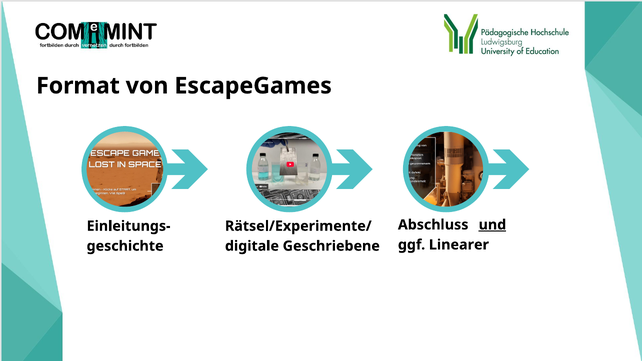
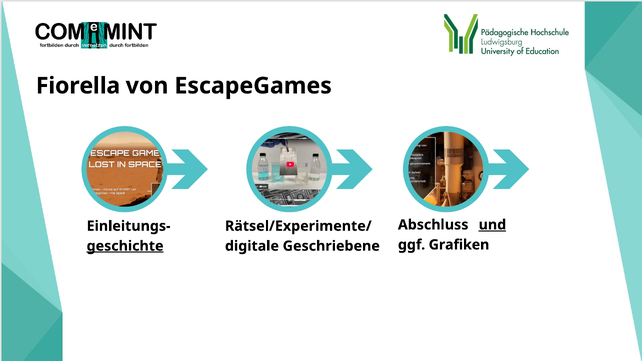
Format: Format -> Fiorella
Linearer: Linearer -> Grafiken
geschichte underline: none -> present
